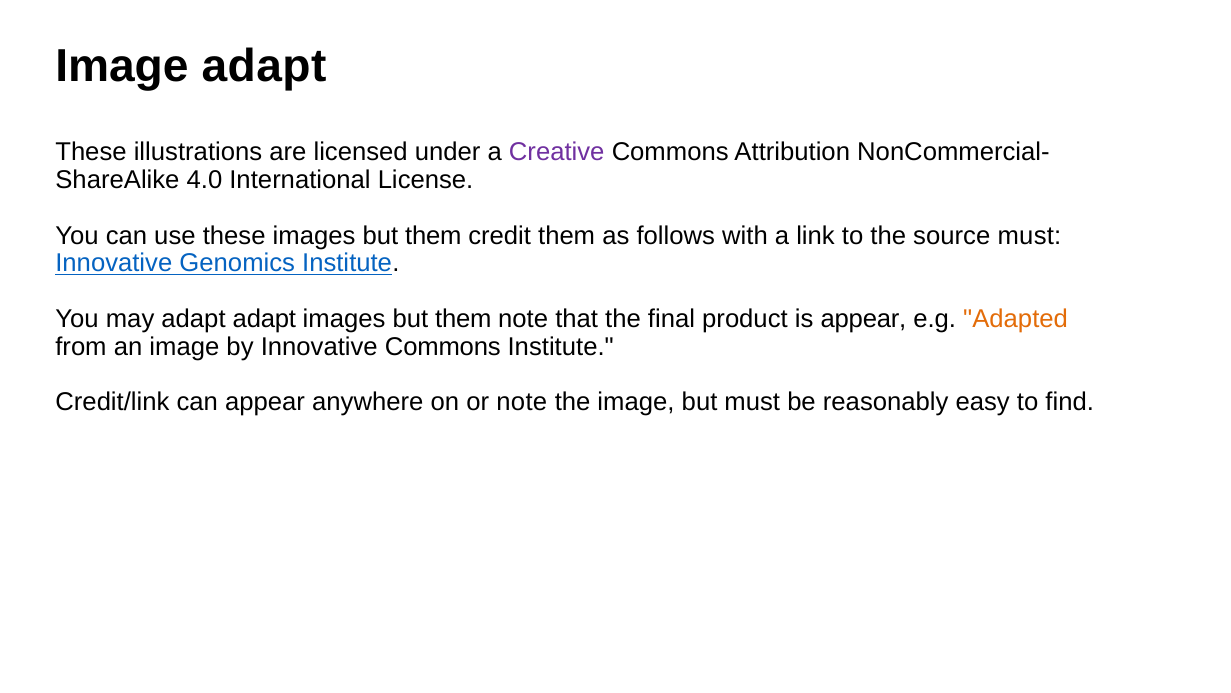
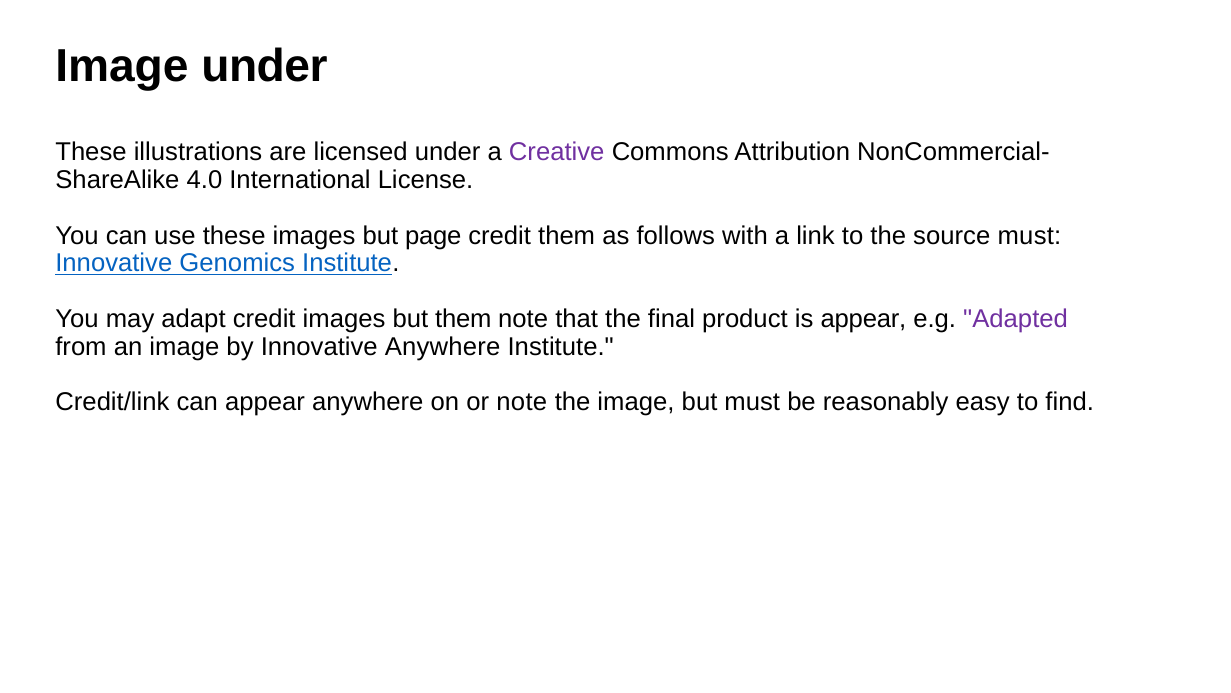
Image adapt: adapt -> under
these images but them: them -> page
adapt adapt: adapt -> credit
Adapted colour: orange -> purple
Innovative Commons: Commons -> Anywhere
